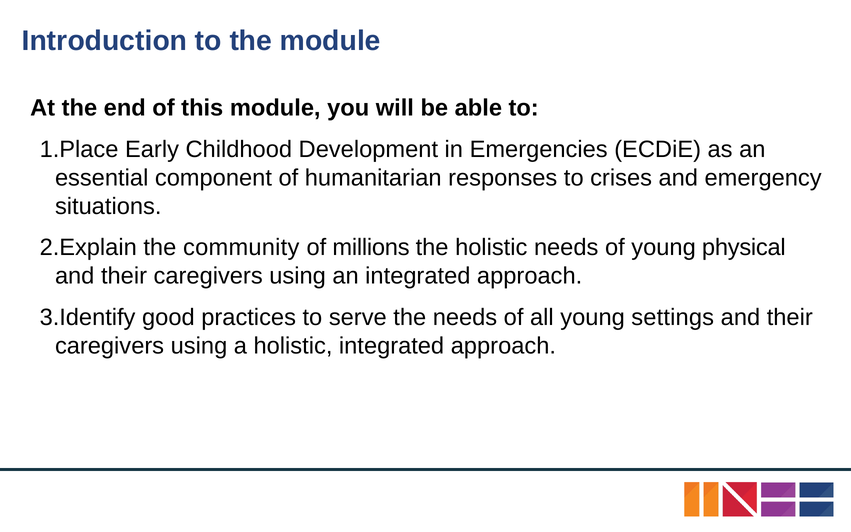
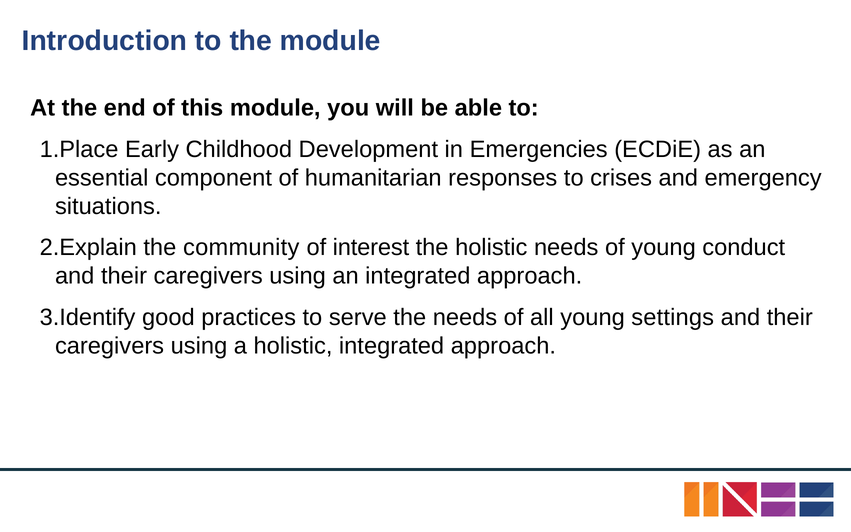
millions: millions -> interest
physical: physical -> conduct
